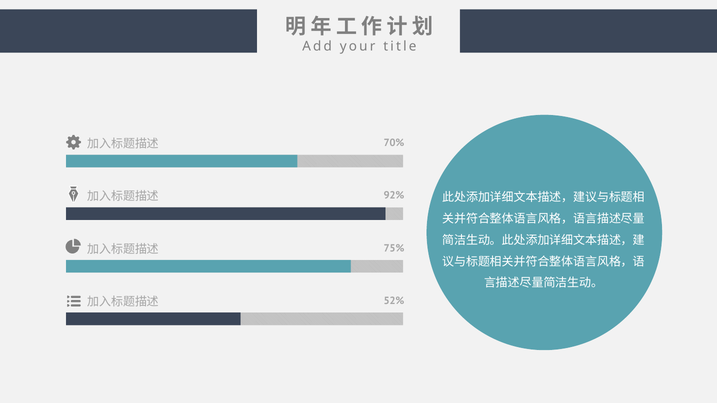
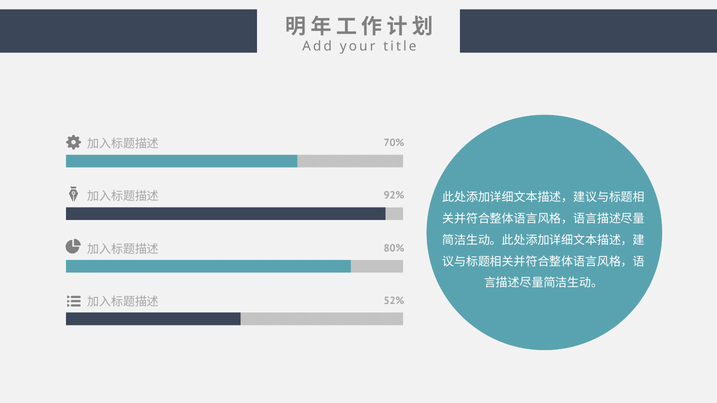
75%: 75% -> 80%
